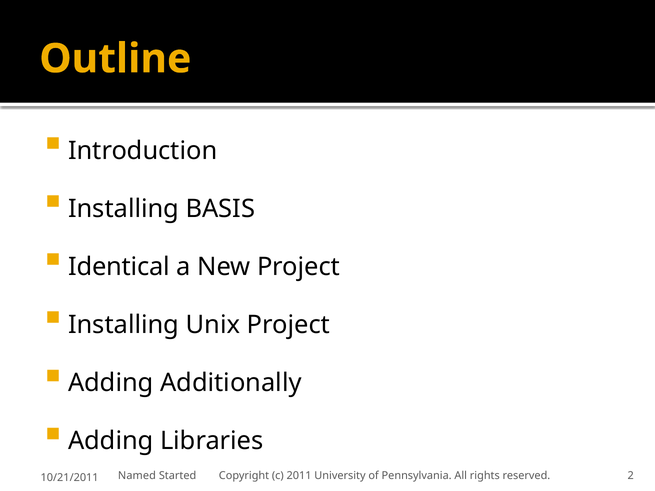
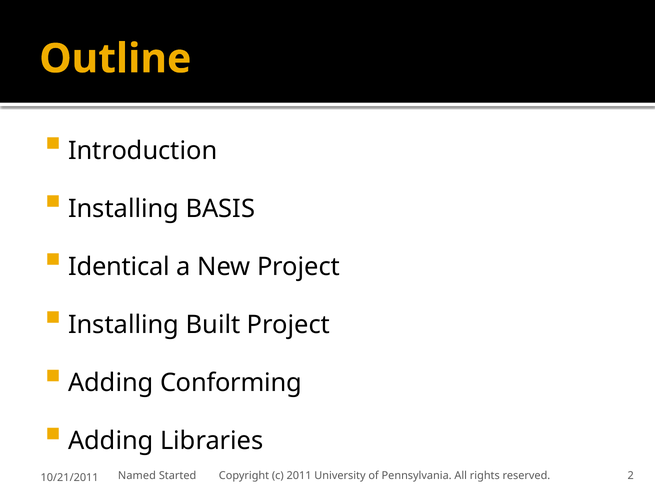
Unix: Unix -> Built
Additionally: Additionally -> Conforming
